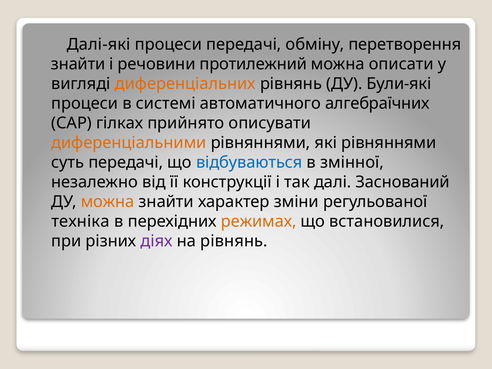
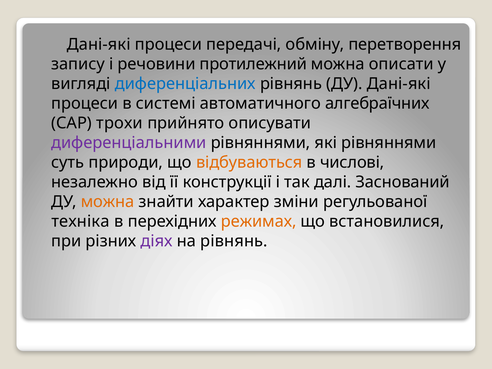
Далі-які at (99, 44): Далі-які -> Дані-які
знайти at (78, 64): знайти -> запису
диференціальних colour: orange -> blue
ДУ Були-які: Були-які -> Дані-які
гілках: гілках -> трохи
диференціальними colour: orange -> purple
суть передачі: передачі -> природи
відбуваються colour: blue -> orange
змінної: змінної -> числові
